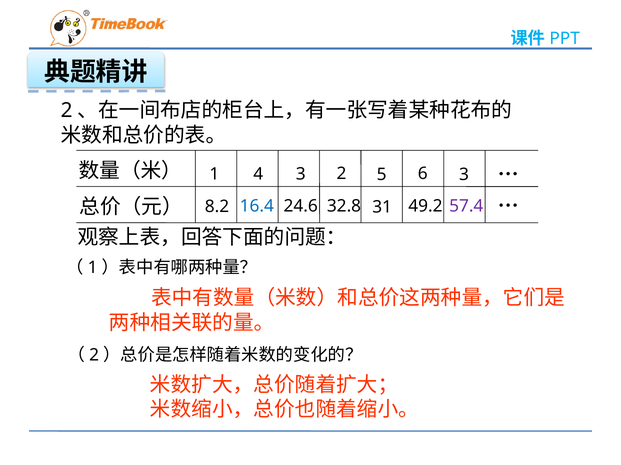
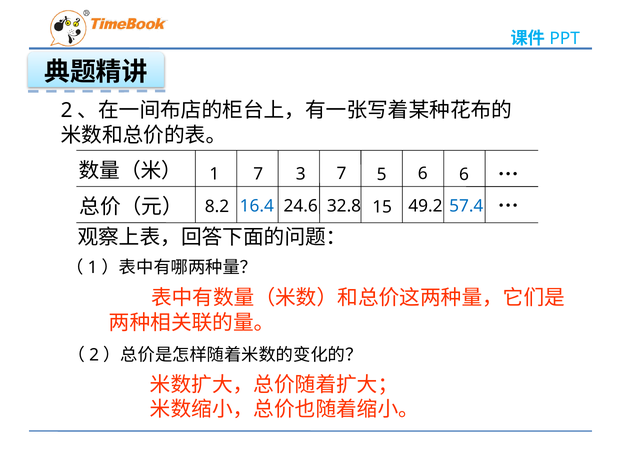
1 4: 4 -> 7
3 2: 2 -> 7
6 3: 3 -> 6
31: 31 -> 15
57.4 colour: purple -> blue
